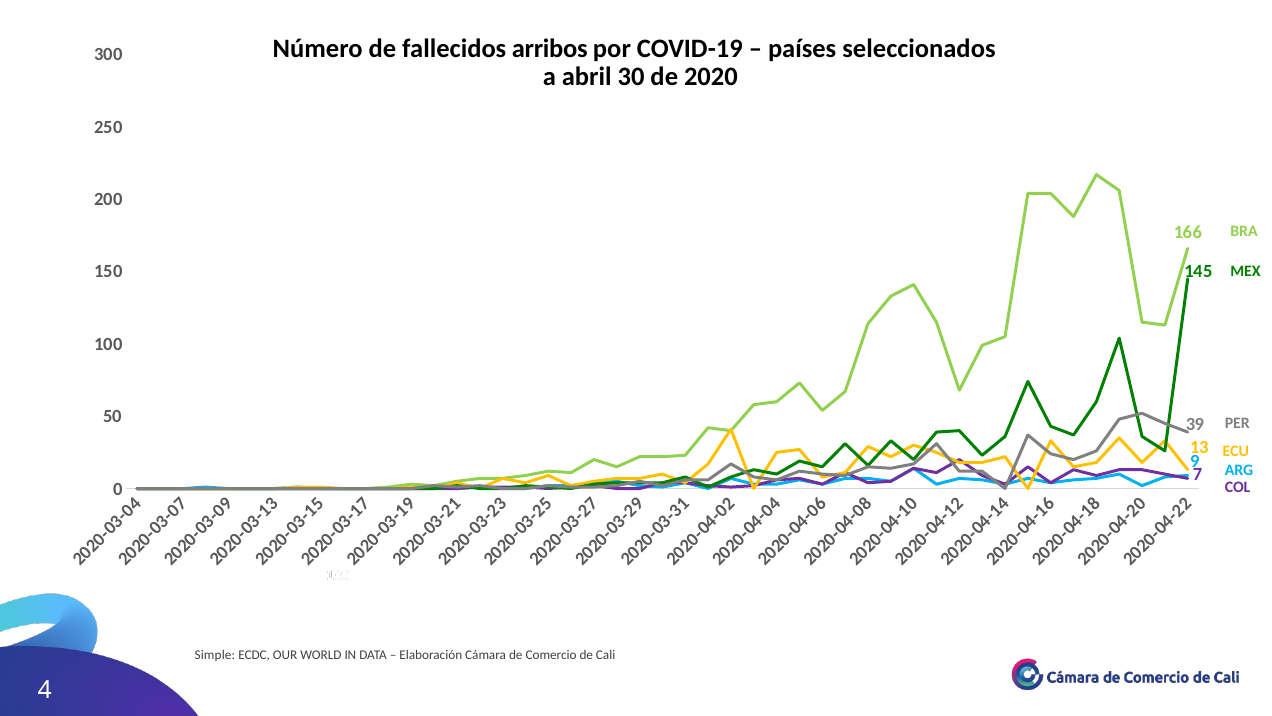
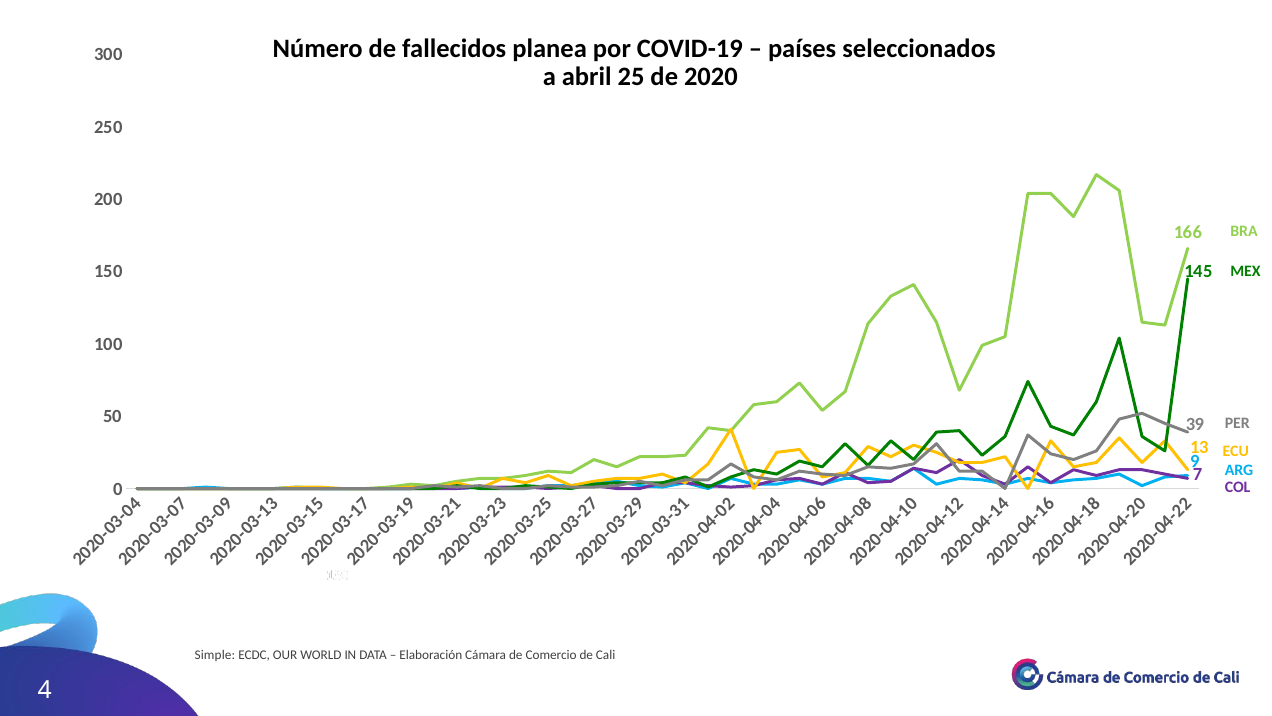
arribos: arribos -> planea
30: 30 -> 25
